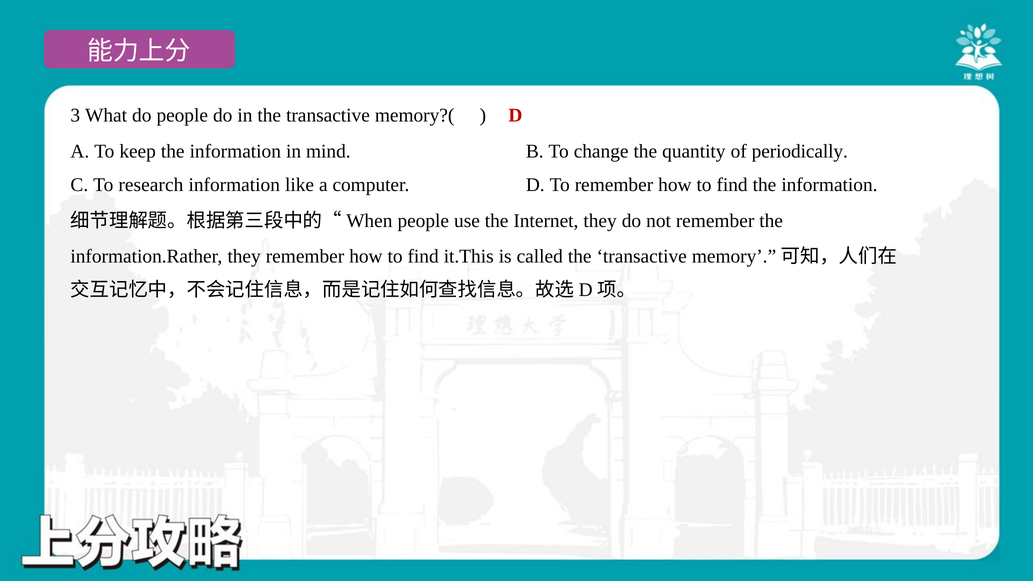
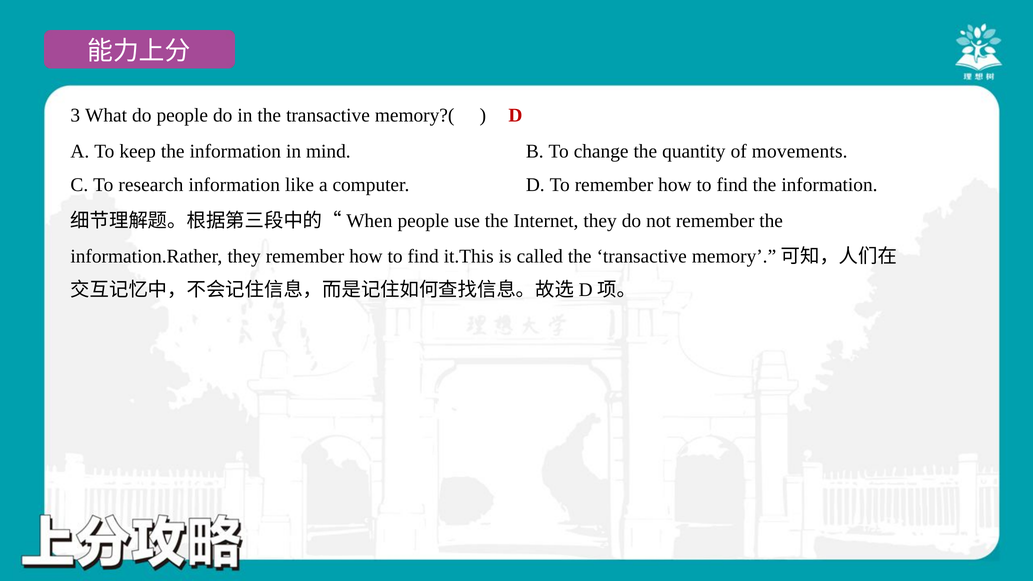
periodically: periodically -> movements
